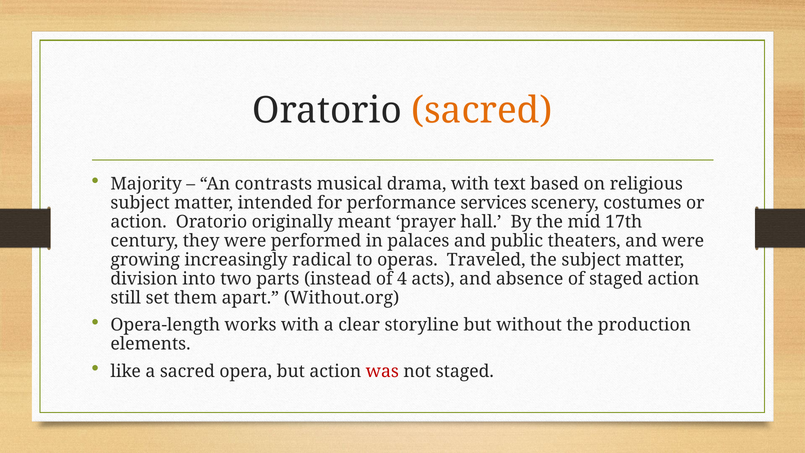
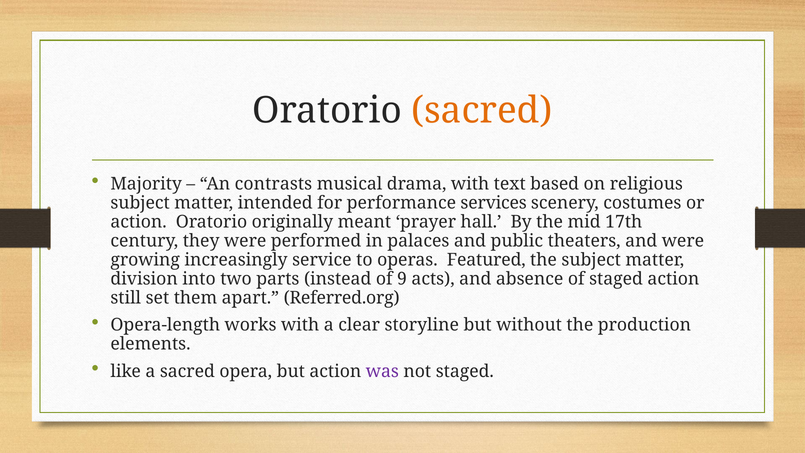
radical: radical -> service
Traveled: Traveled -> Featured
4: 4 -> 9
Without.org: Without.org -> Referred.org
was colour: red -> purple
